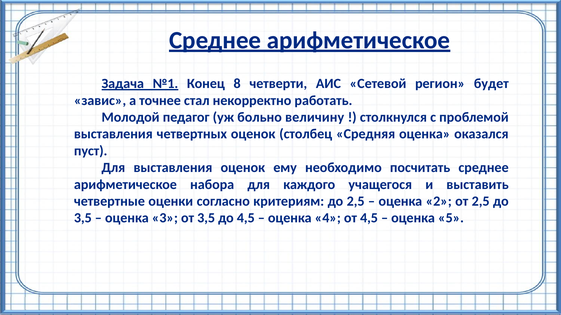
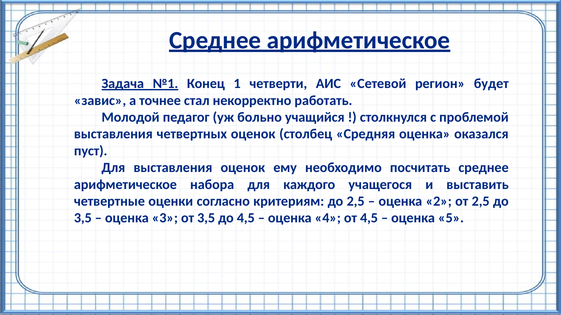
8: 8 -> 1
величину: величину -> учащийся
